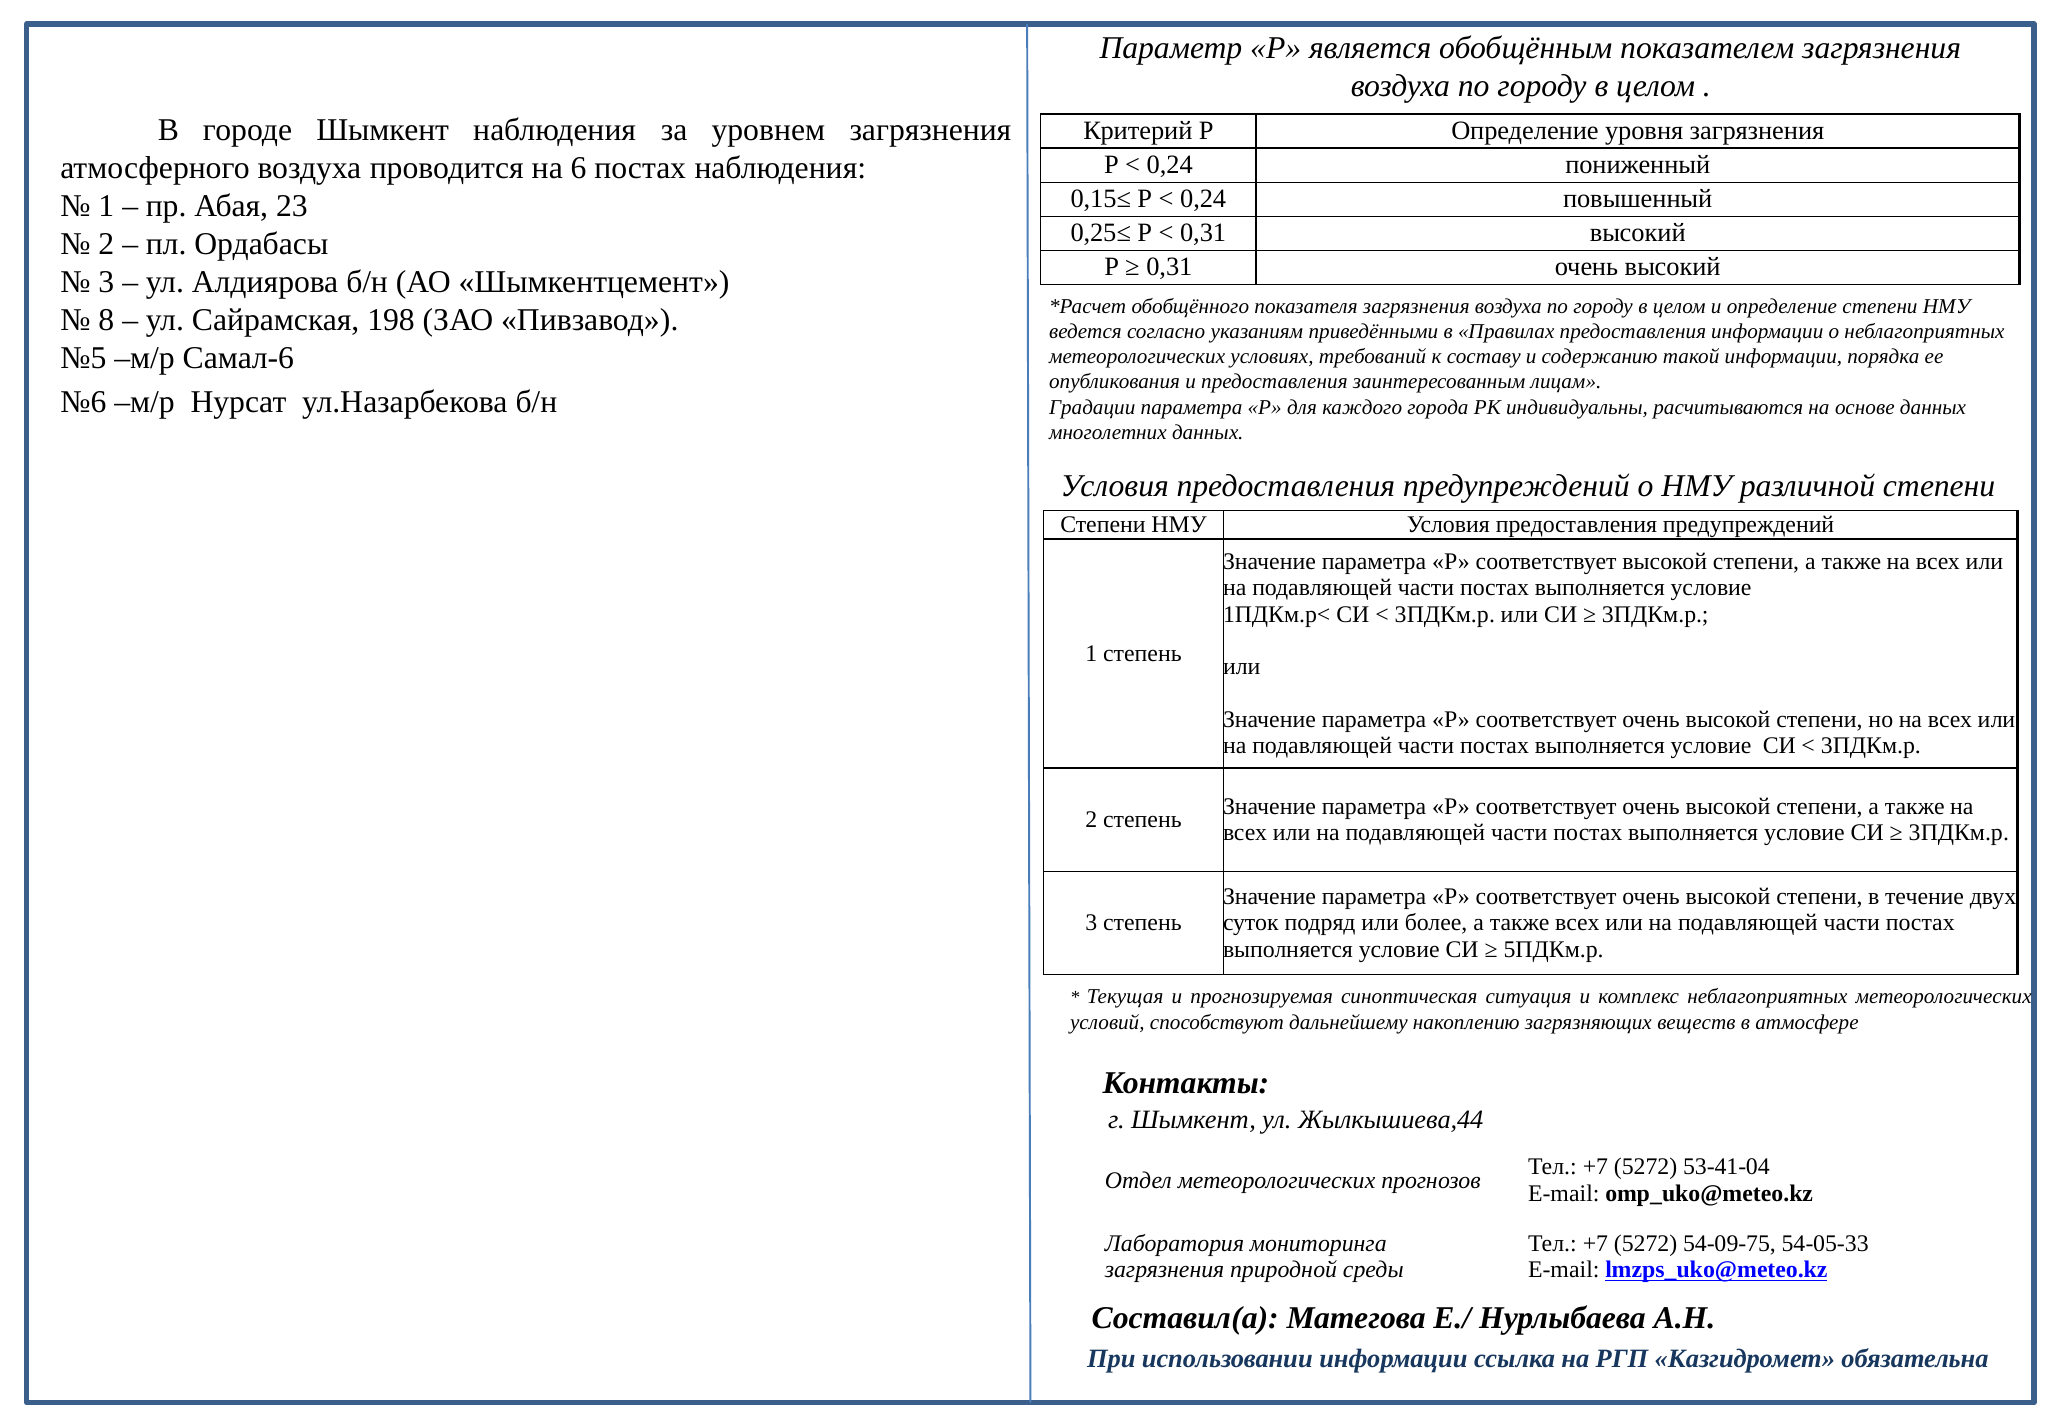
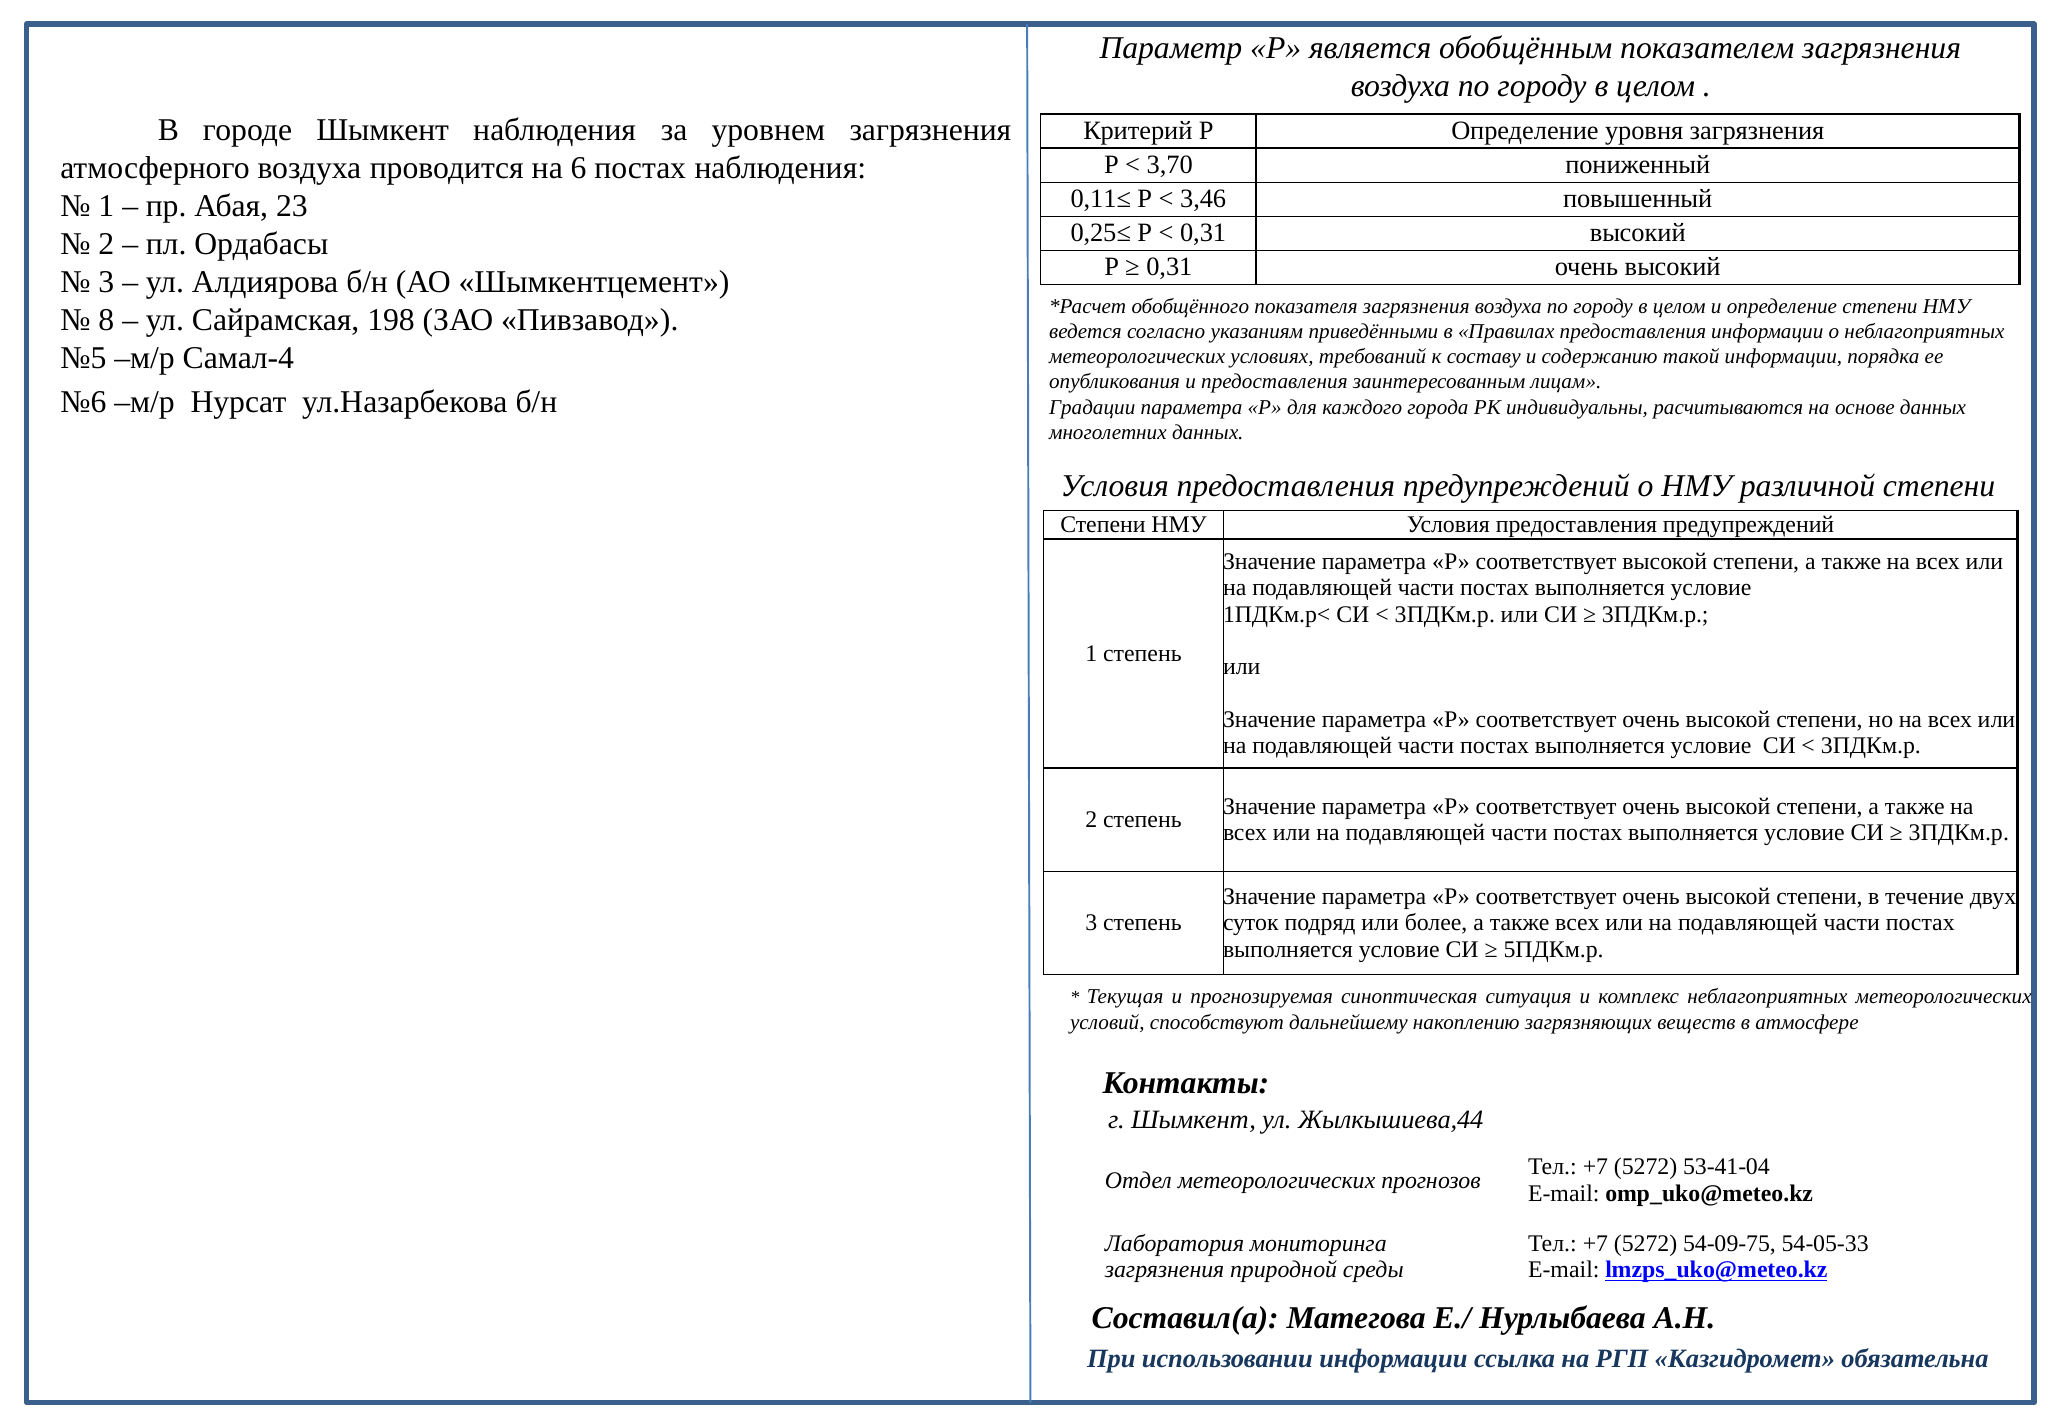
0,24 at (1170, 165): 0,24 -> 3,70
0,15≤: 0,15≤ -> 0,11≤
0,24 at (1203, 199): 0,24 -> 3,46
Самал-6: Самал-6 -> Самал-4
